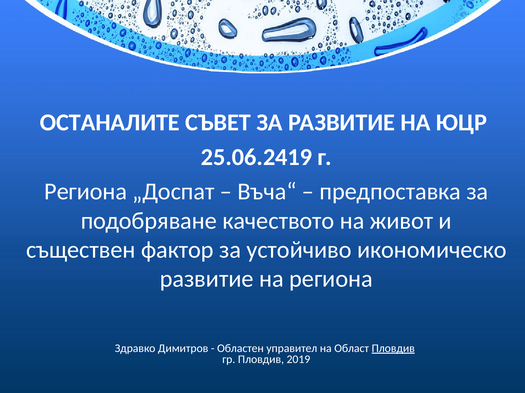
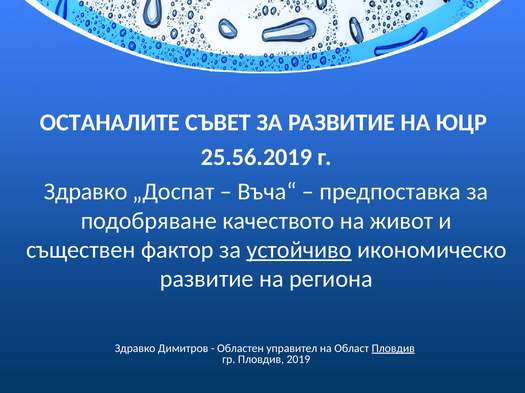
25.06.2419: 25.06.2419 -> 25.56.2019
Региона at (86, 192): Региона -> Здравко
устойчиво underline: none -> present
